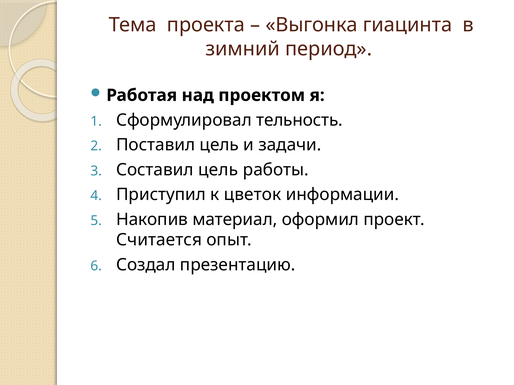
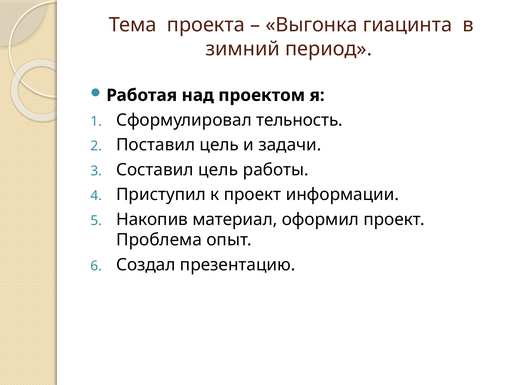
к цветок: цветок -> проект
Считается: Считается -> Проблема
